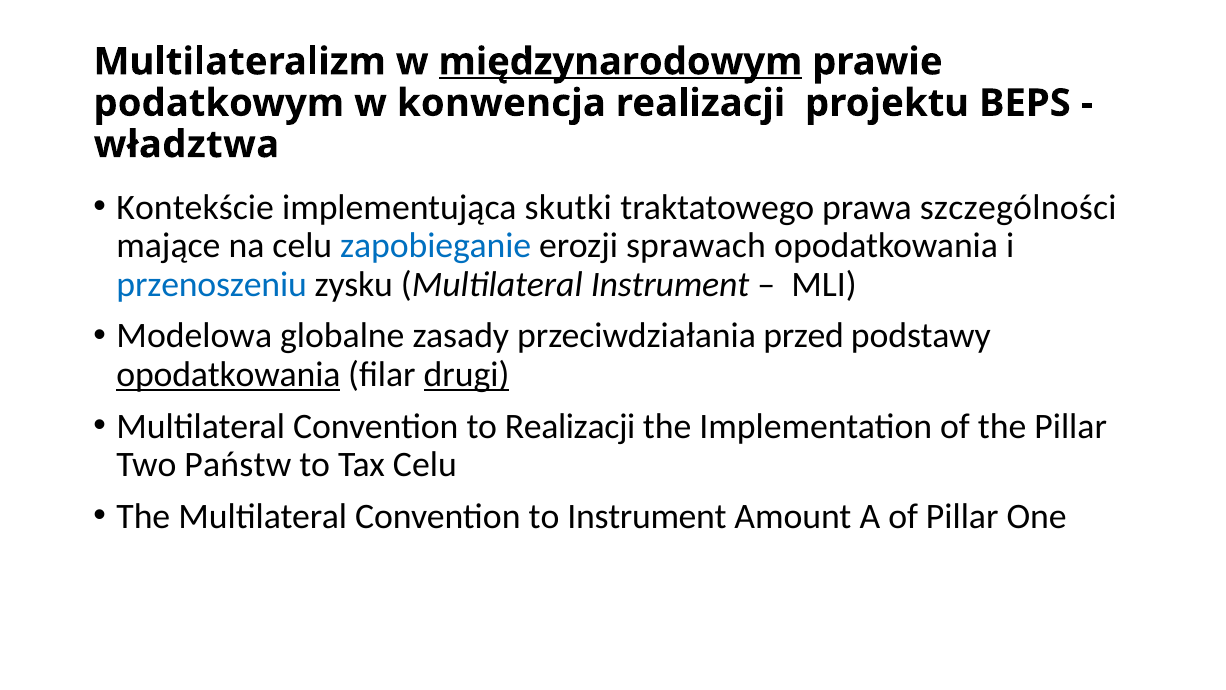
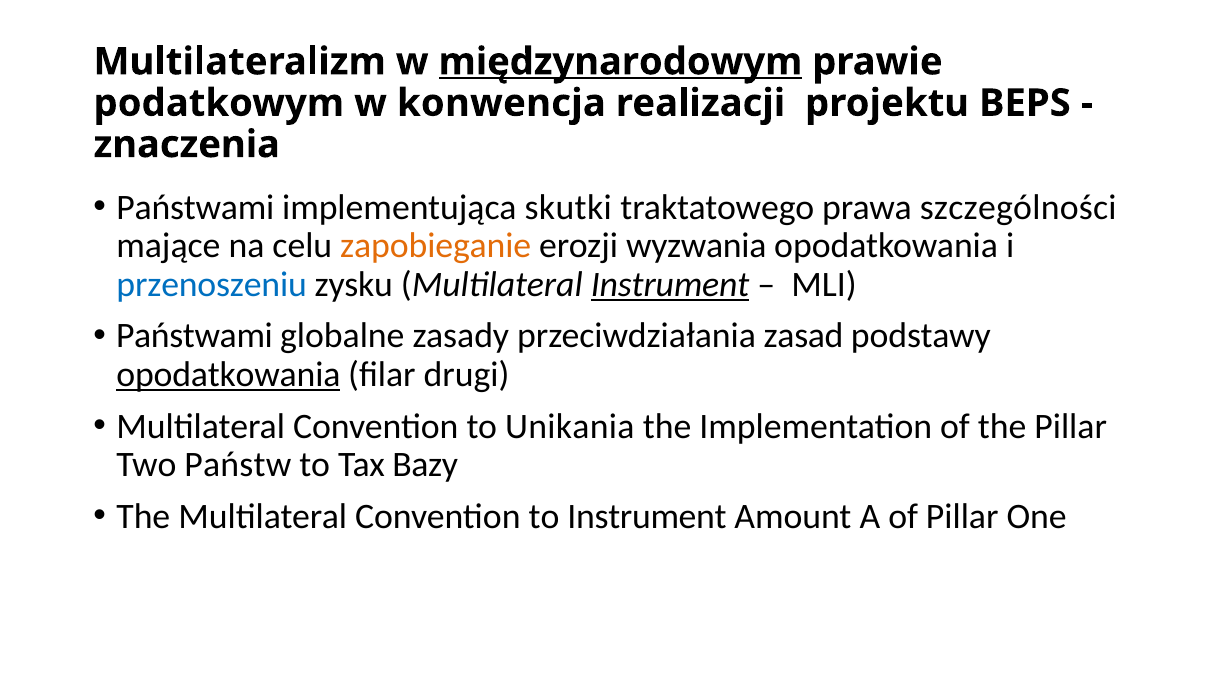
władztwa: władztwa -> znaczenia
Kontekście at (195, 207): Kontekście -> Państwami
zapobieganie colour: blue -> orange
sprawach: sprawach -> wyzwania
Instrument at (670, 285) underline: none -> present
Modelowa at (194, 336): Modelowa -> Państwami
przed: przed -> zasad
drugi underline: present -> none
to Realizacji: Realizacji -> Unikania
Tax Celu: Celu -> Bazy
